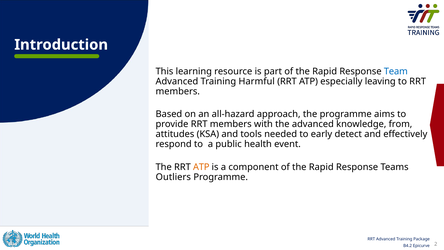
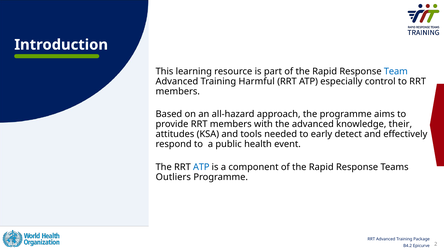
leaving: leaving -> control
from: from -> their
ATP at (201, 167) colour: orange -> blue
